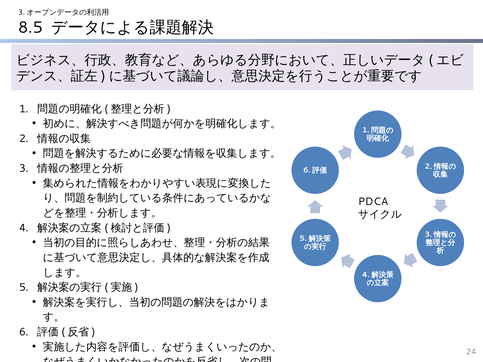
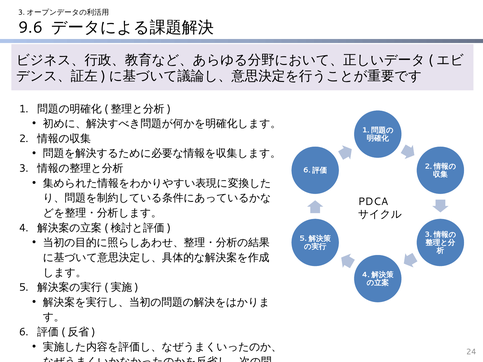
8.5: 8.5 -> 9.6
